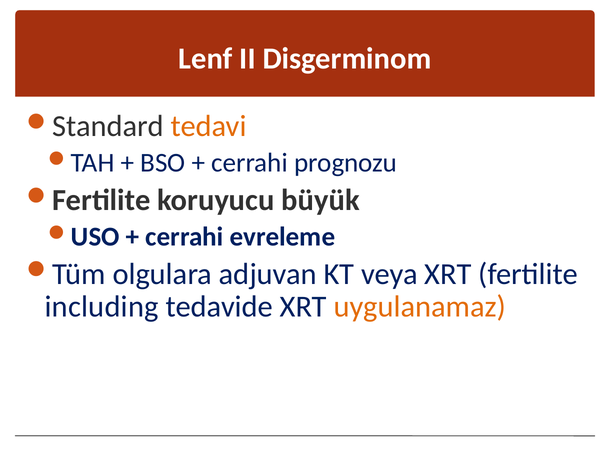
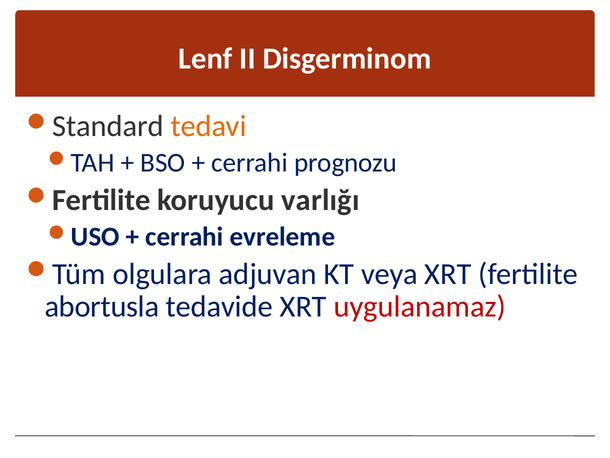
büyük: büyük -> varlığı
including: including -> abortusla
uygulanamaz colour: orange -> red
